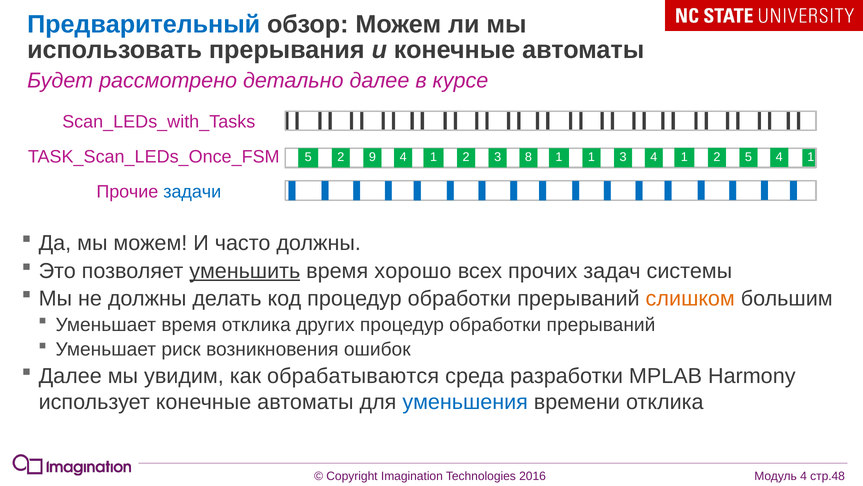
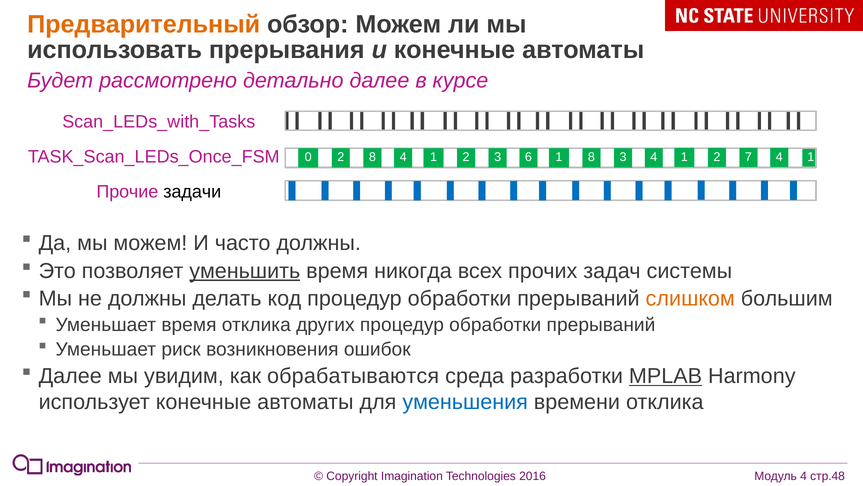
Предварительный colour: blue -> orange
TASK_Scan_LEDs_Once_FSM 5: 5 -> 0
2 9: 9 -> 8
8: 8 -> 6
1 1: 1 -> 8
2 5: 5 -> 7
задачи colour: blue -> black
хорошо: хорошо -> никогда
MPLAB underline: none -> present
